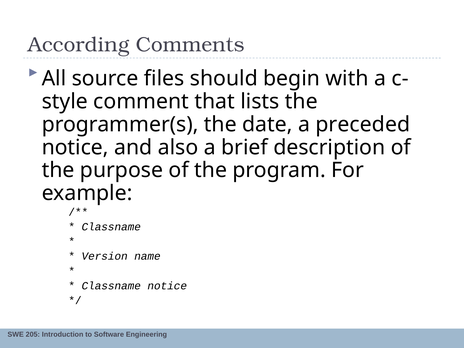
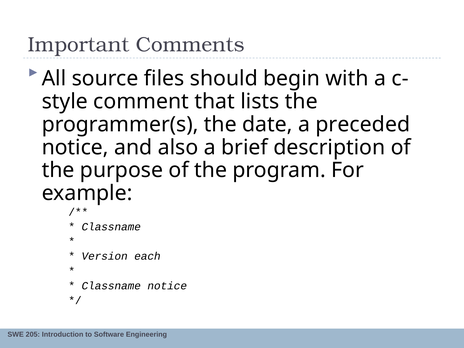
According: According -> Important
name: name -> each
